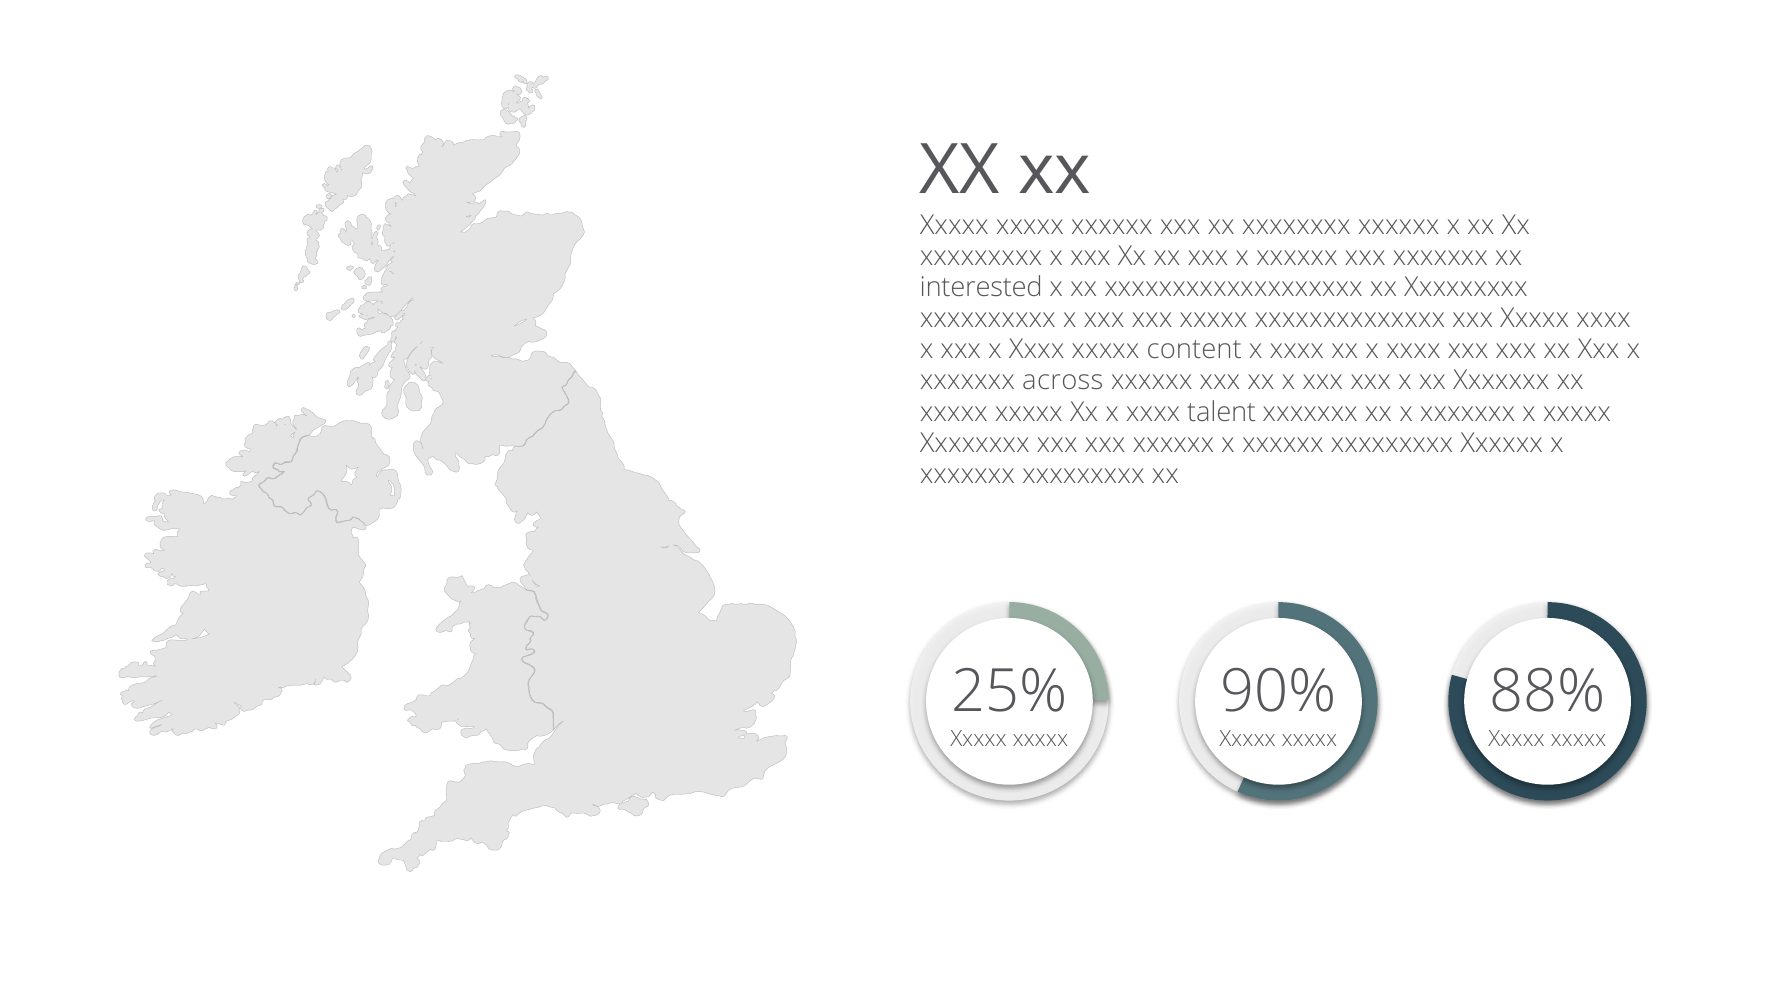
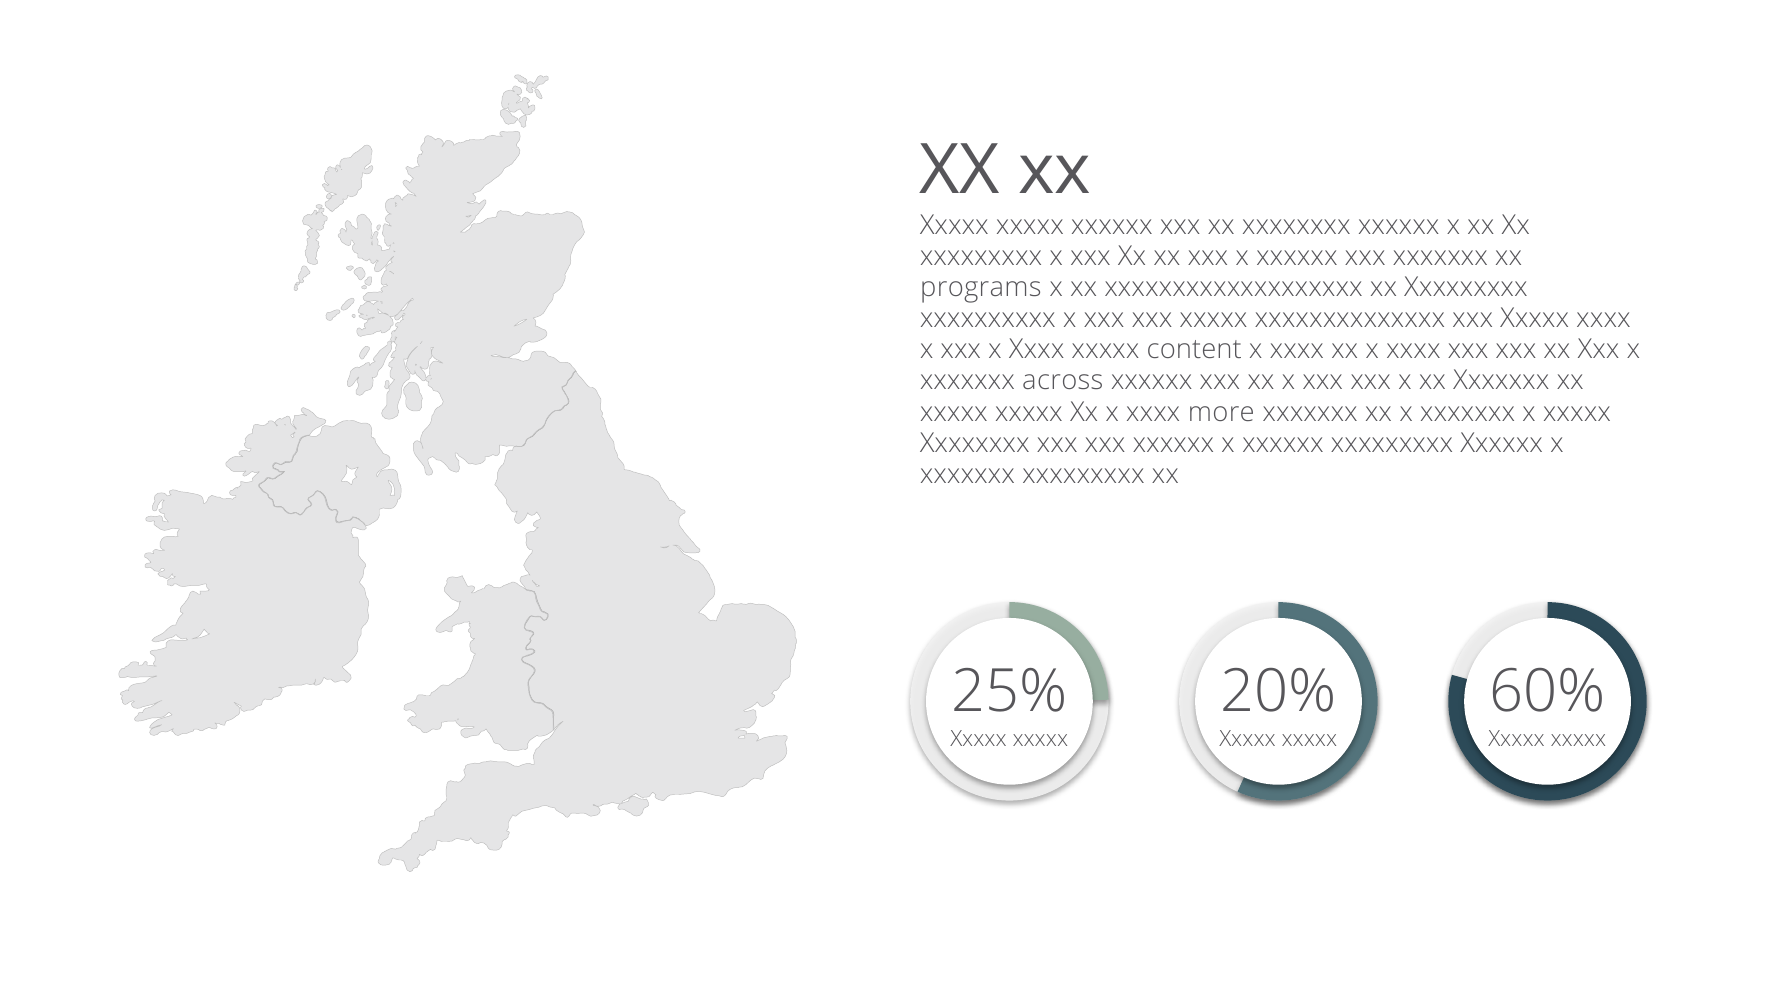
interested: interested -> programs
talent: talent -> more
90%: 90% -> 20%
88%: 88% -> 60%
